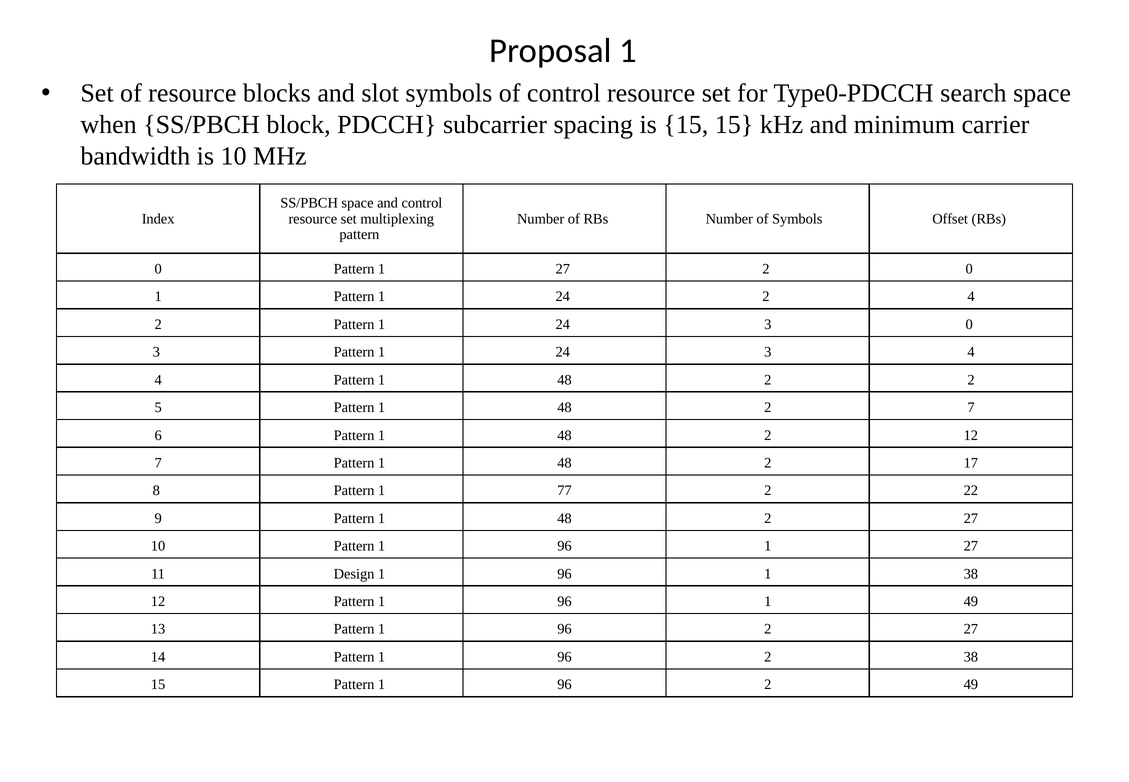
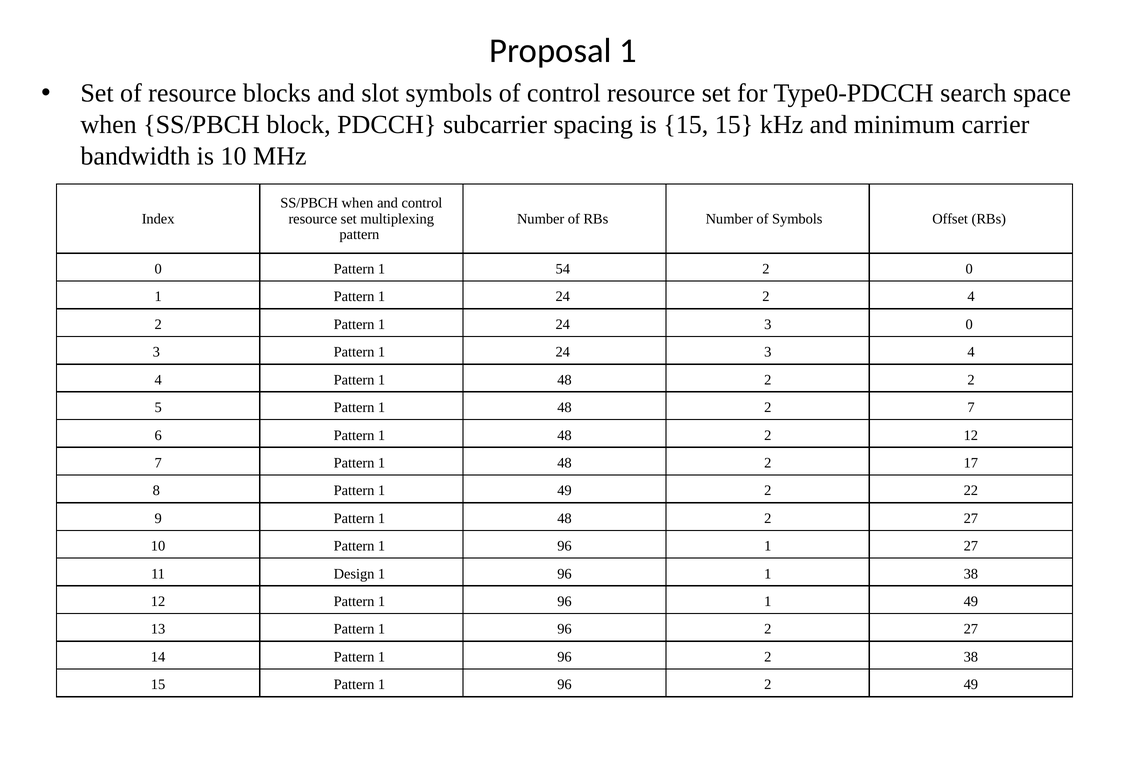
SS/PBCH space: space -> when
Pattern 1 27: 27 -> 54
Pattern 1 77: 77 -> 49
